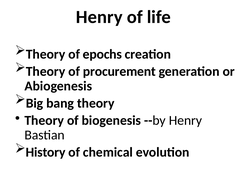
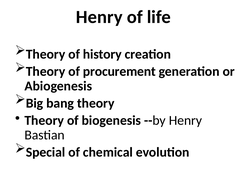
epochs: epochs -> history
History: History -> Special
